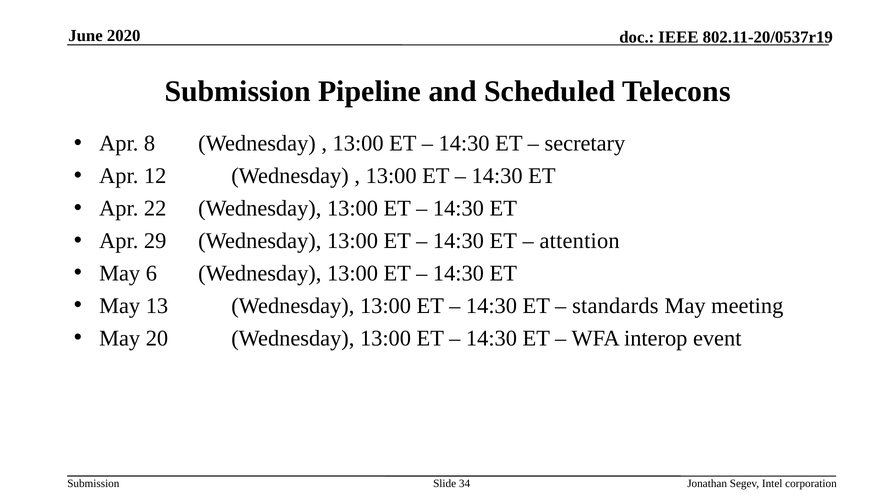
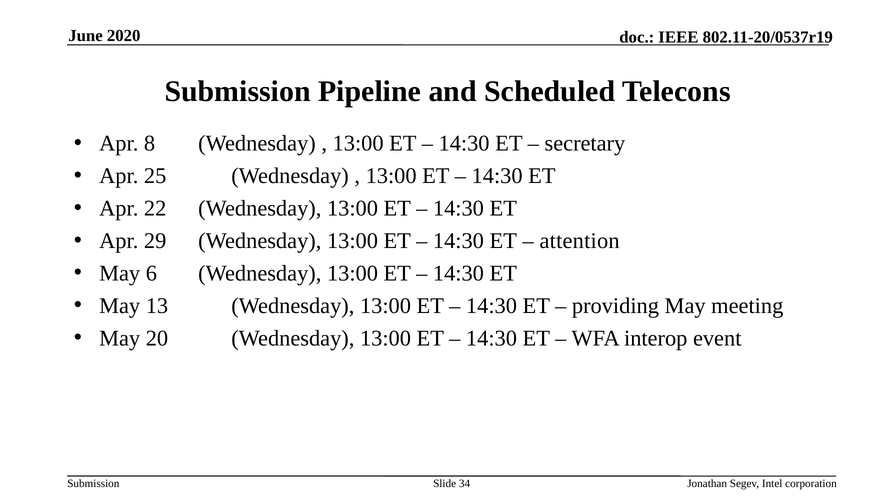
12: 12 -> 25
standards: standards -> providing
